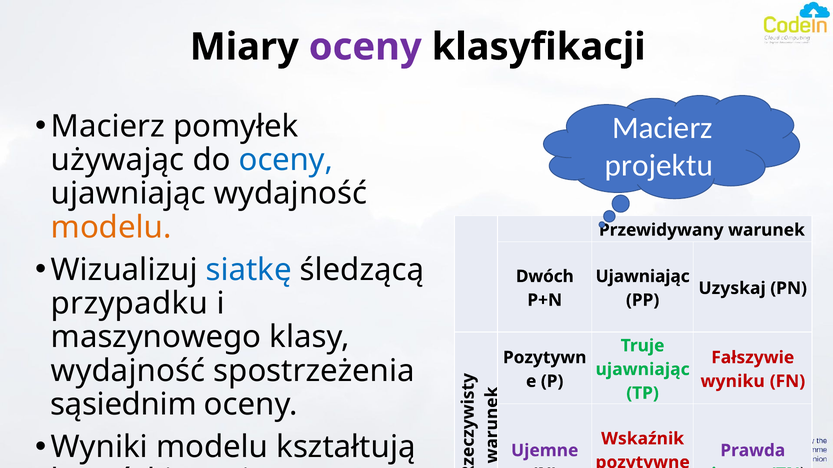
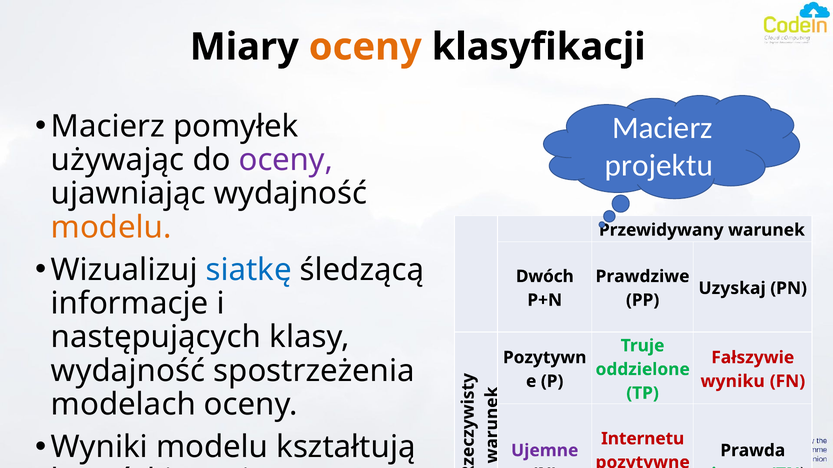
oceny at (365, 47) colour: purple -> orange
oceny at (286, 160) colour: blue -> purple
Ujawniając at (643, 277): Ujawniając -> Prawdziwe
przypadku at (130, 304): przypadku -> informacje
maszynowego: maszynowego -> następujących
ujawniając at (643, 370): ujawniając -> oddzielone
sąsiednim: sąsiednim -> modelach
Wskaźnik: Wskaźnik -> Internetu
Prawda colour: purple -> black
